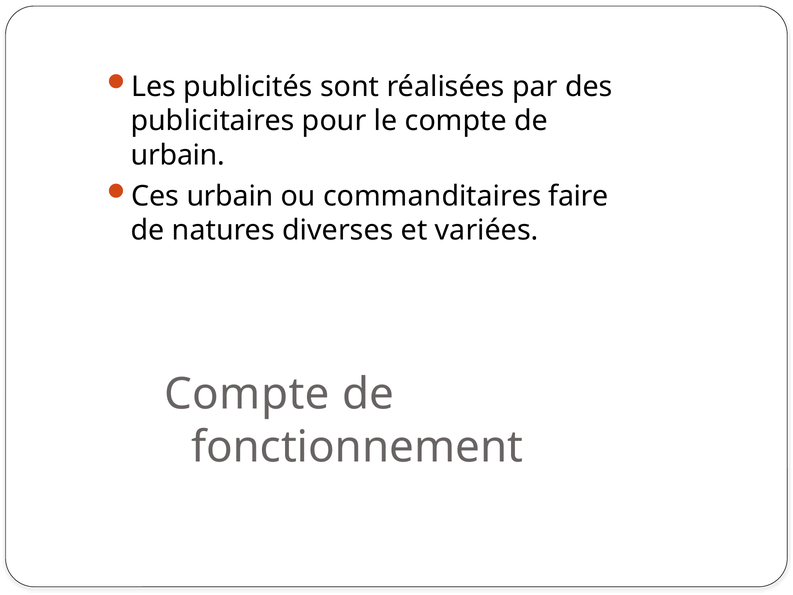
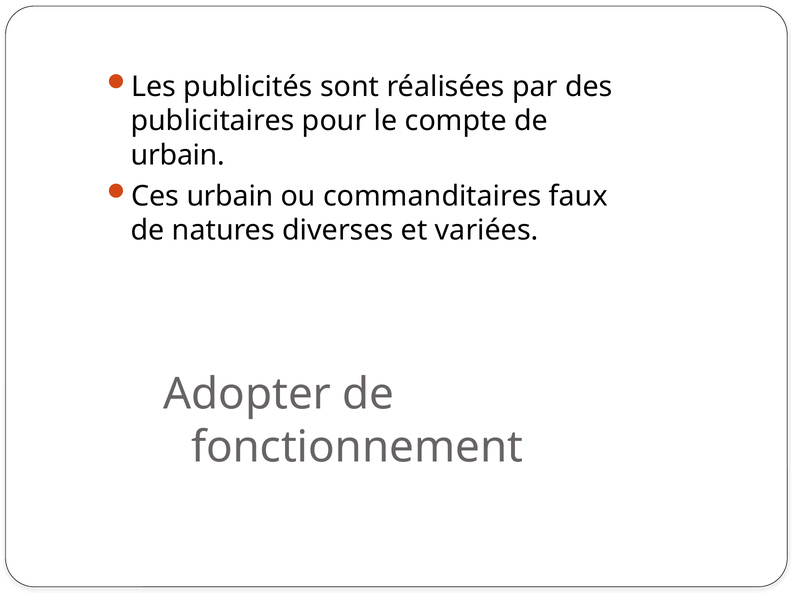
faire: faire -> faux
Compte at (247, 394): Compte -> Adopter
